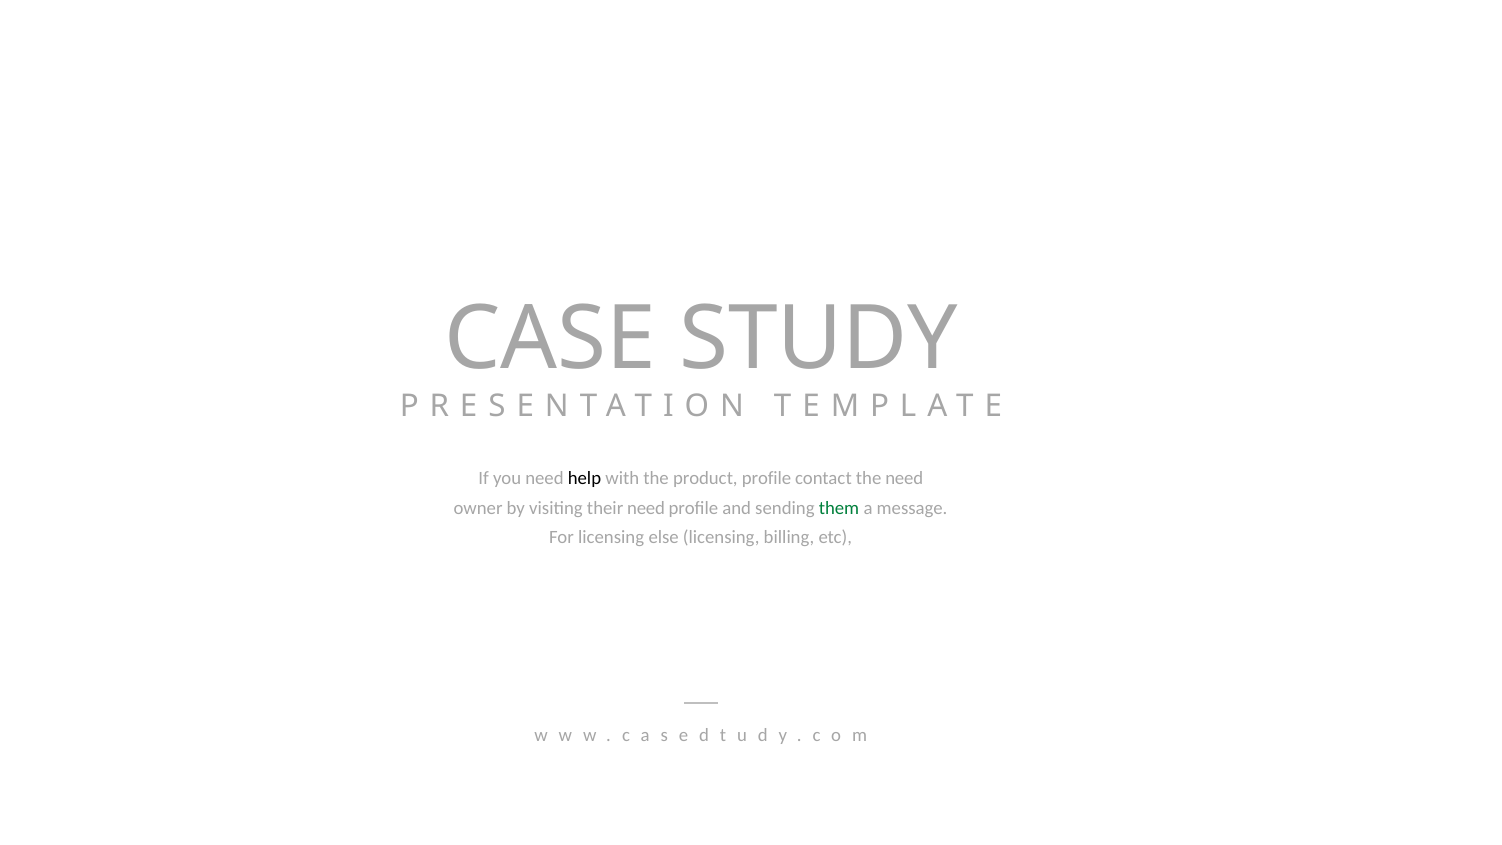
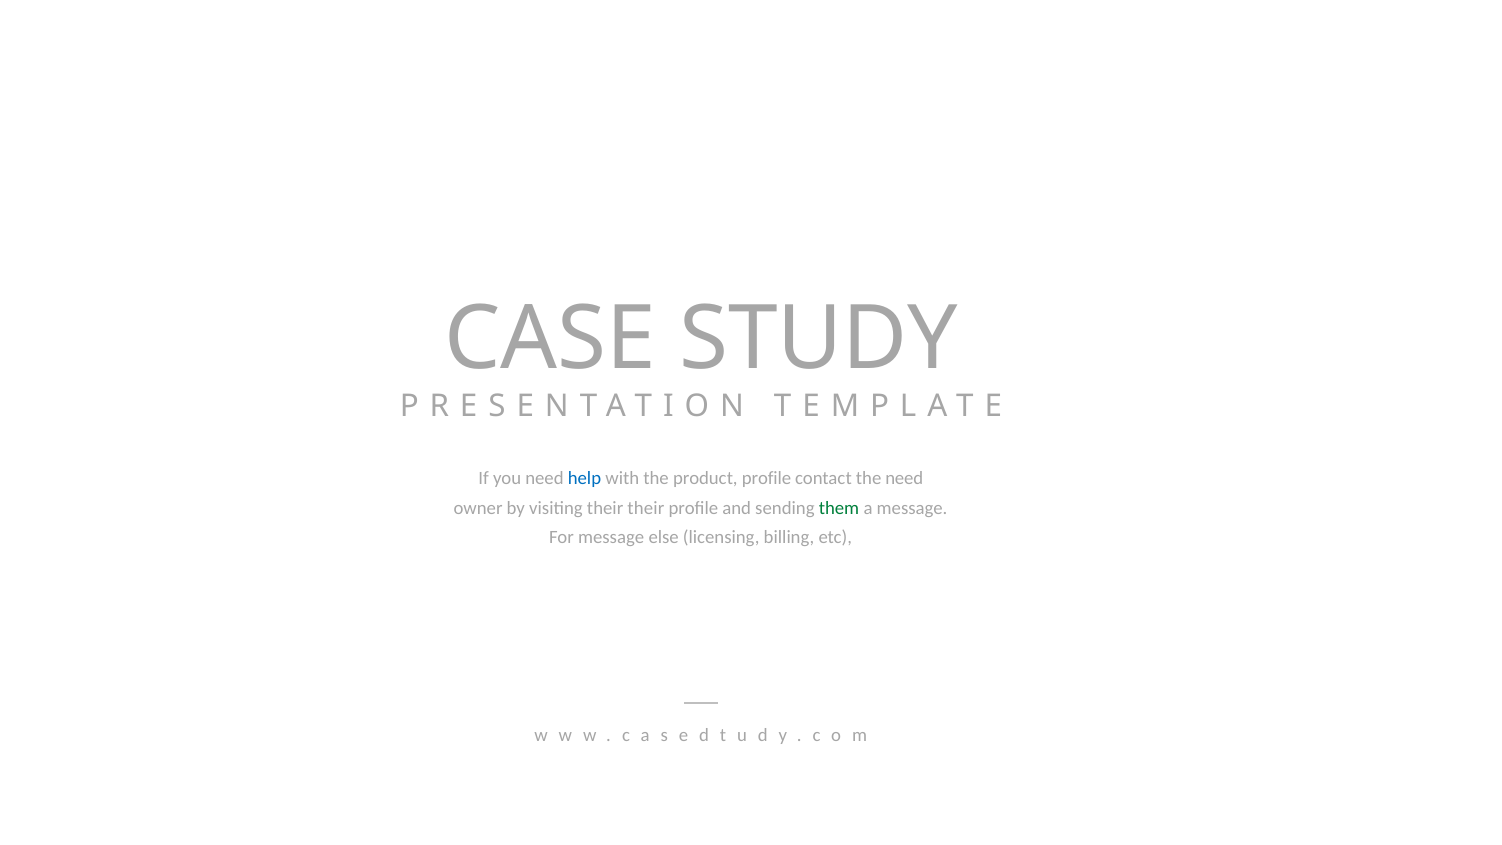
help colour: black -> blue
their need: need -> their
For licensing: licensing -> message
